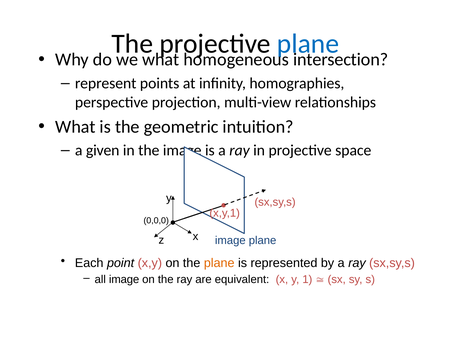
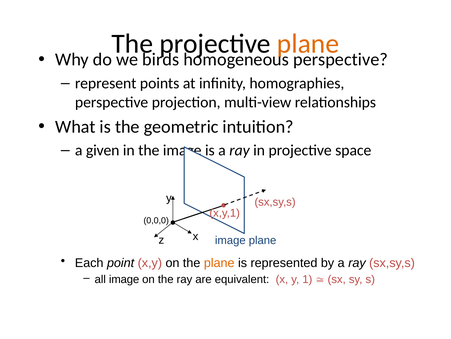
plane at (308, 44) colour: blue -> orange
what at (161, 60): what -> birds
intersection at (341, 60): intersection -> perspective
